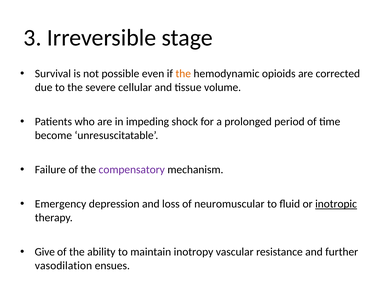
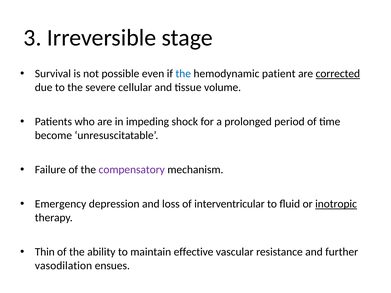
the at (183, 74) colour: orange -> blue
opioids: opioids -> patient
corrected underline: none -> present
neuromuscular: neuromuscular -> interventricular
Give: Give -> Thin
inotropy: inotropy -> effective
